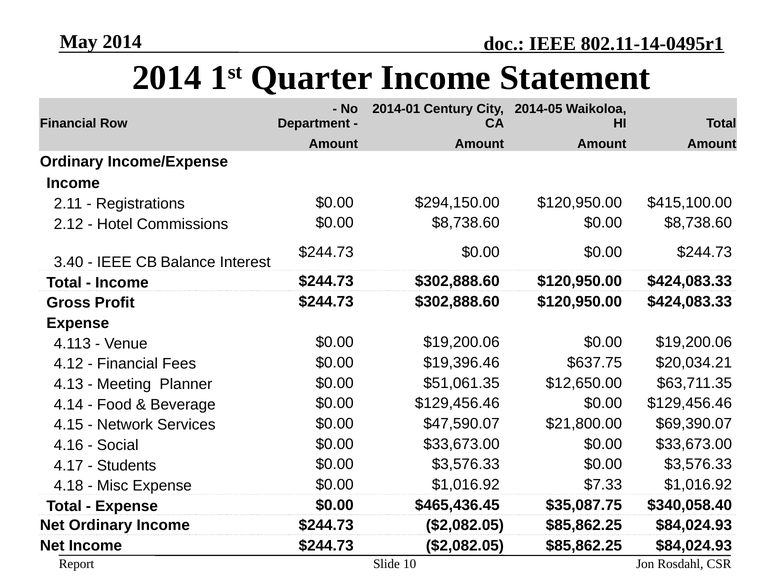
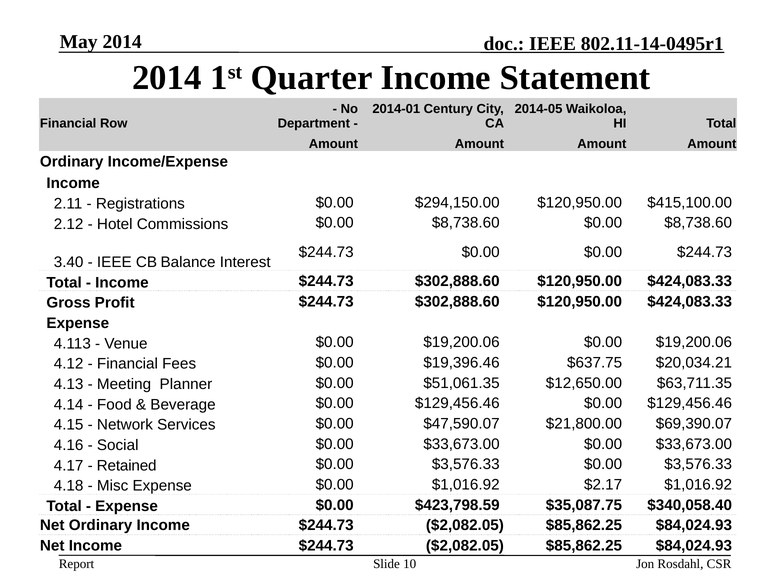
Students: Students -> Retained
$7.33: $7.33 -> $2.17
$465,436.45: $465,436.45 -> $423,798.59
